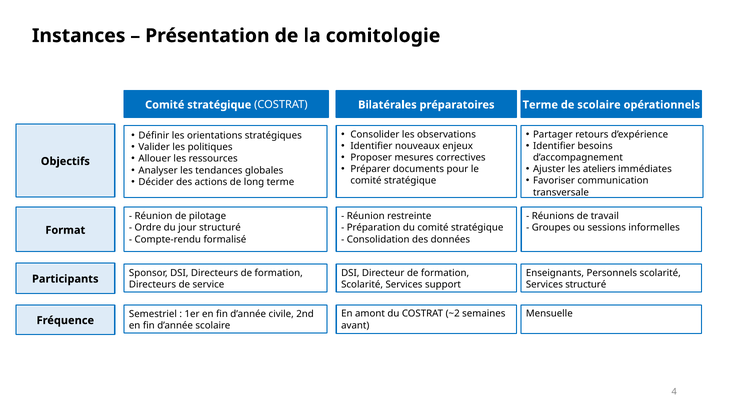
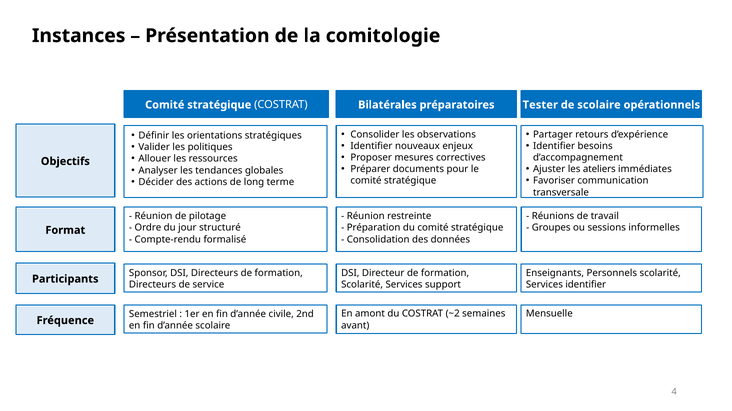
préparatoires Terme: Terme -> Tester
Services structuré: structuré -> identifier
